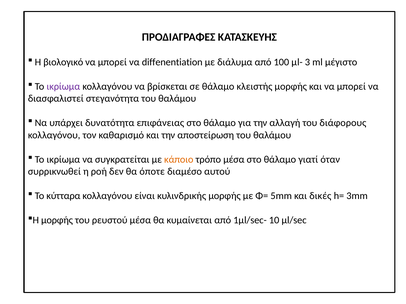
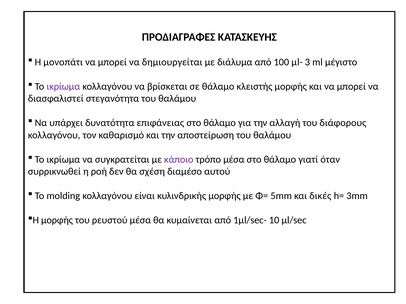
βιολογικό: βιολογικό -> μονοπάτι
diffenentiation: diffenentiation -> δημιουργείται
κάποιο colour: orange -> purple
όποτε: όποτε -> σχέση
κύτταρα: κύτταρα -> molding
